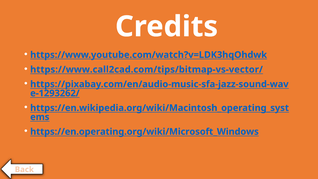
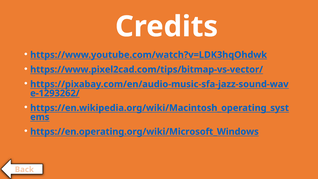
https://www.call2cad.com/tips/bitmap-vs-vector/: https://www.call2cad.com/tips/bitmap-vs-vector/ -> https://www.pixel2cad.com/tips/bitmap-vs-vector/
